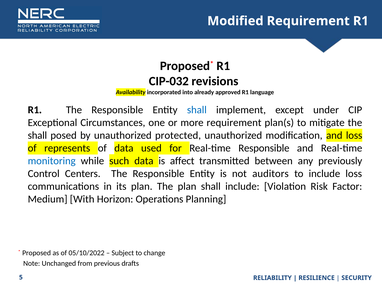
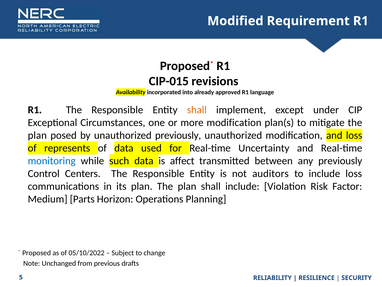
CIP-032: CIP-032 -> CIP-015
shall at (197, 110) colour: blue -> orange
more requirement: requirement -> modification
shall at (37, 135): shall -> plan
unauthorized protected: protected -> previously
Real-time Responsible: Responsible -> Uncertainty
With: With -> Parts
